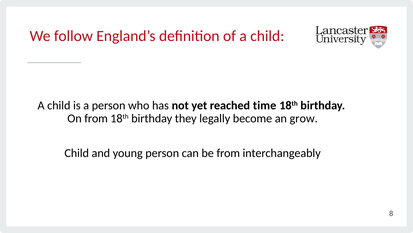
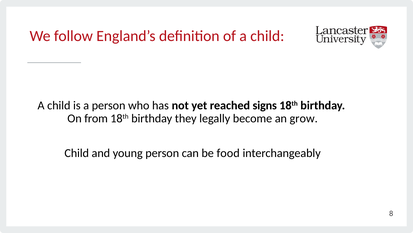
time: time -> signs
be from: from -> food
